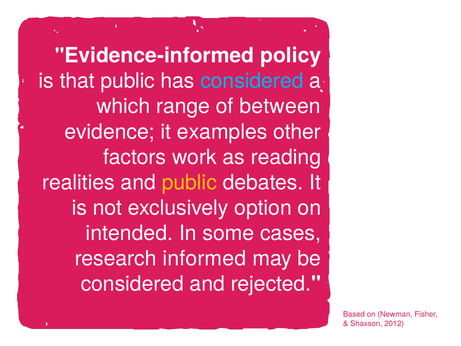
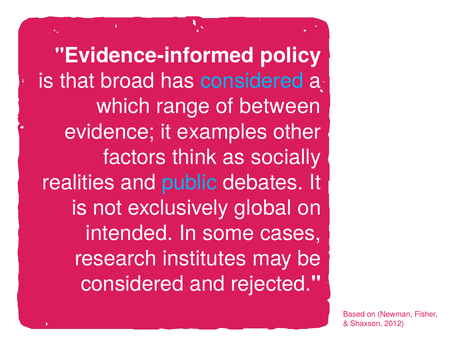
that public: public -> broad
work: work -> think
reading: reading -> socially
public at (189, 182) colour: yellow -> light blue
option: option -> global
informed: informed -> institutes
